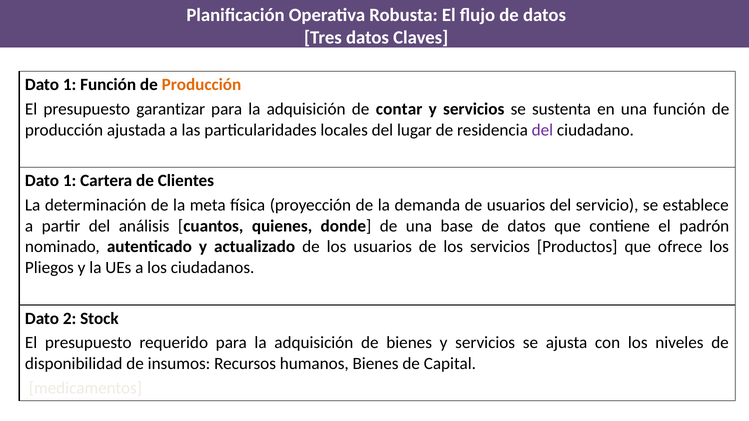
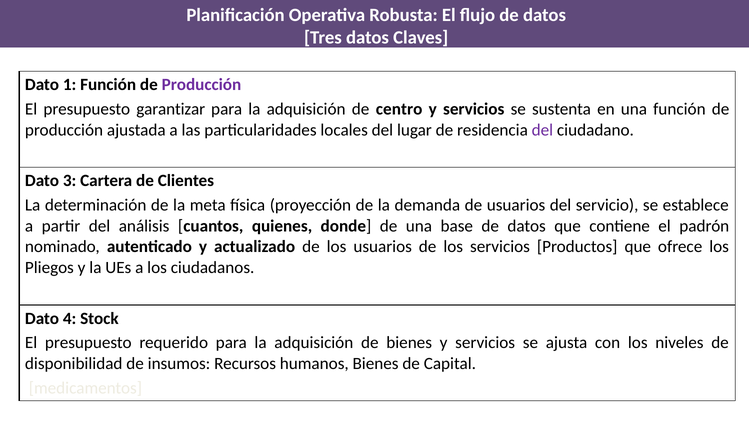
Producción at (201, 85) colour: orange -> purple
contar: contar -> centro
1 at (70, 181): 1 -> 3
2: 2 -> 4
